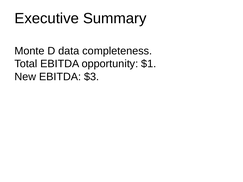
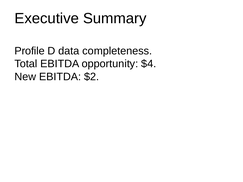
Monte: Monte -> Profile
$1: $1 -> $4
$3: $3 -> $2
